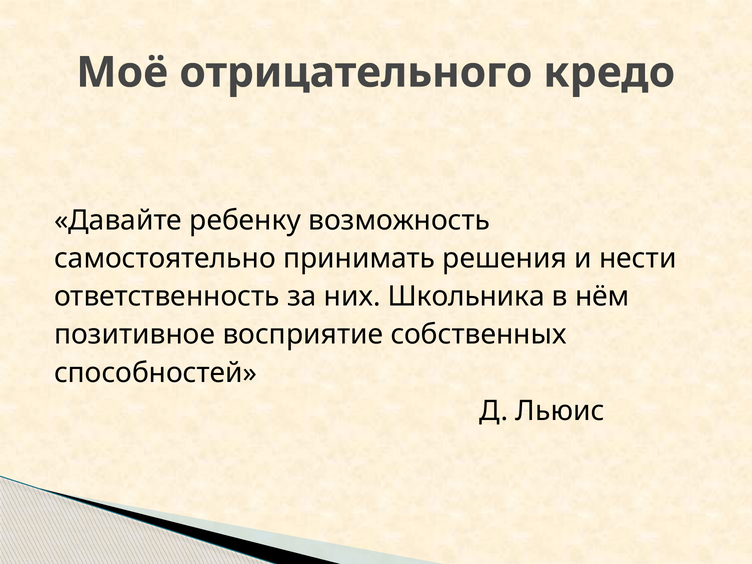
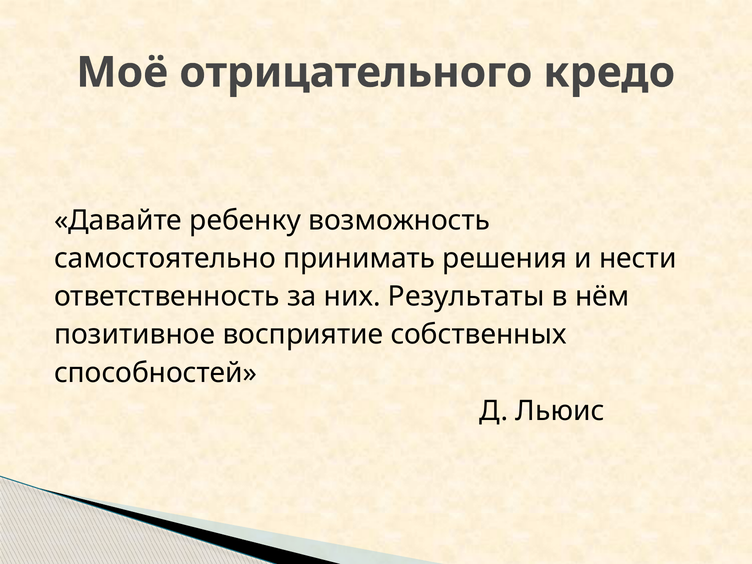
Школьника: Школьника -> Результаты
